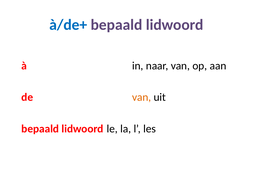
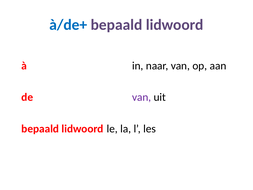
van at (142, 97) colour: orange -> purple
